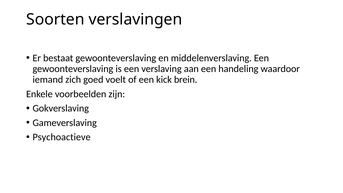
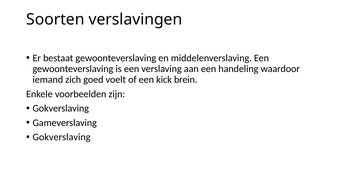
Psychoactieve at (62, 137): Psychoactieve -> Gokverslaving
